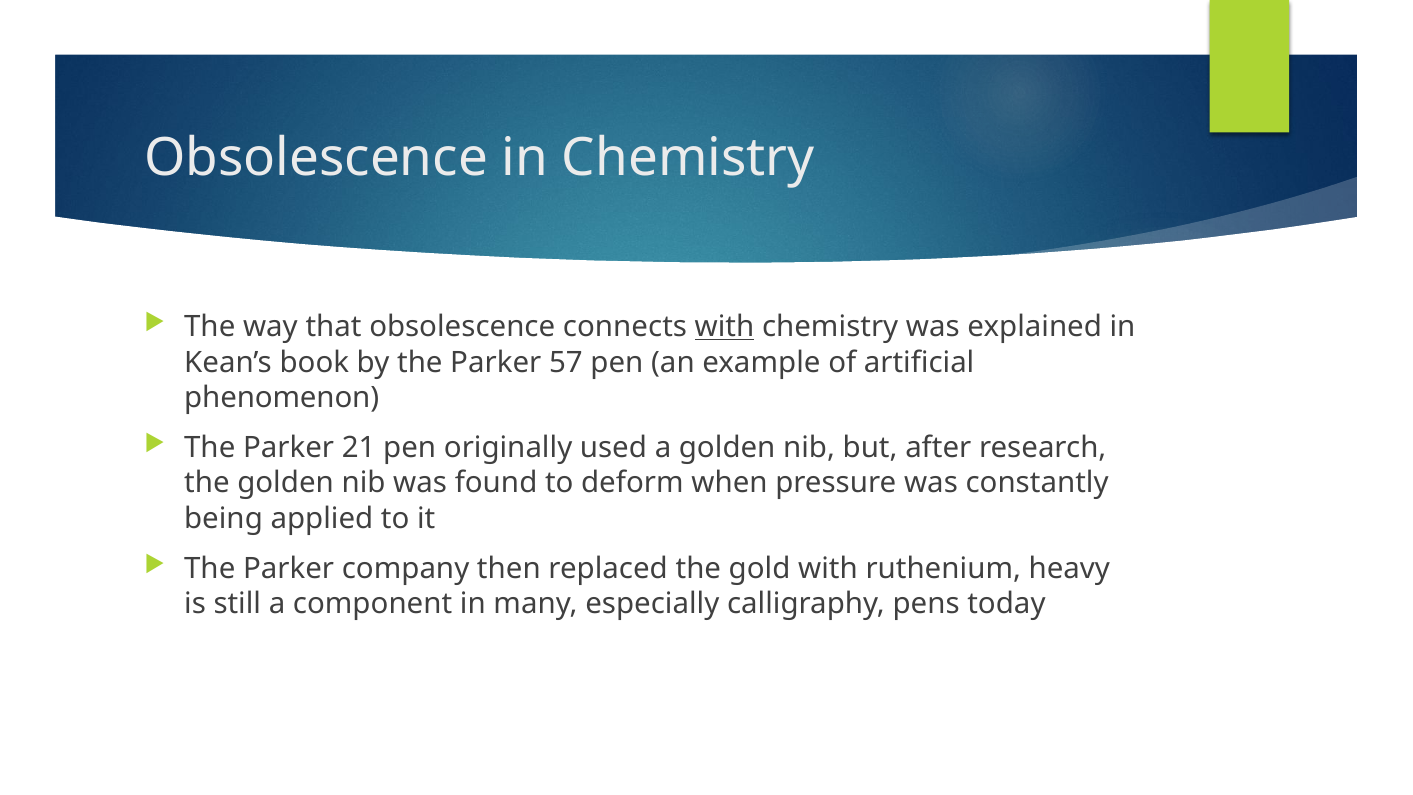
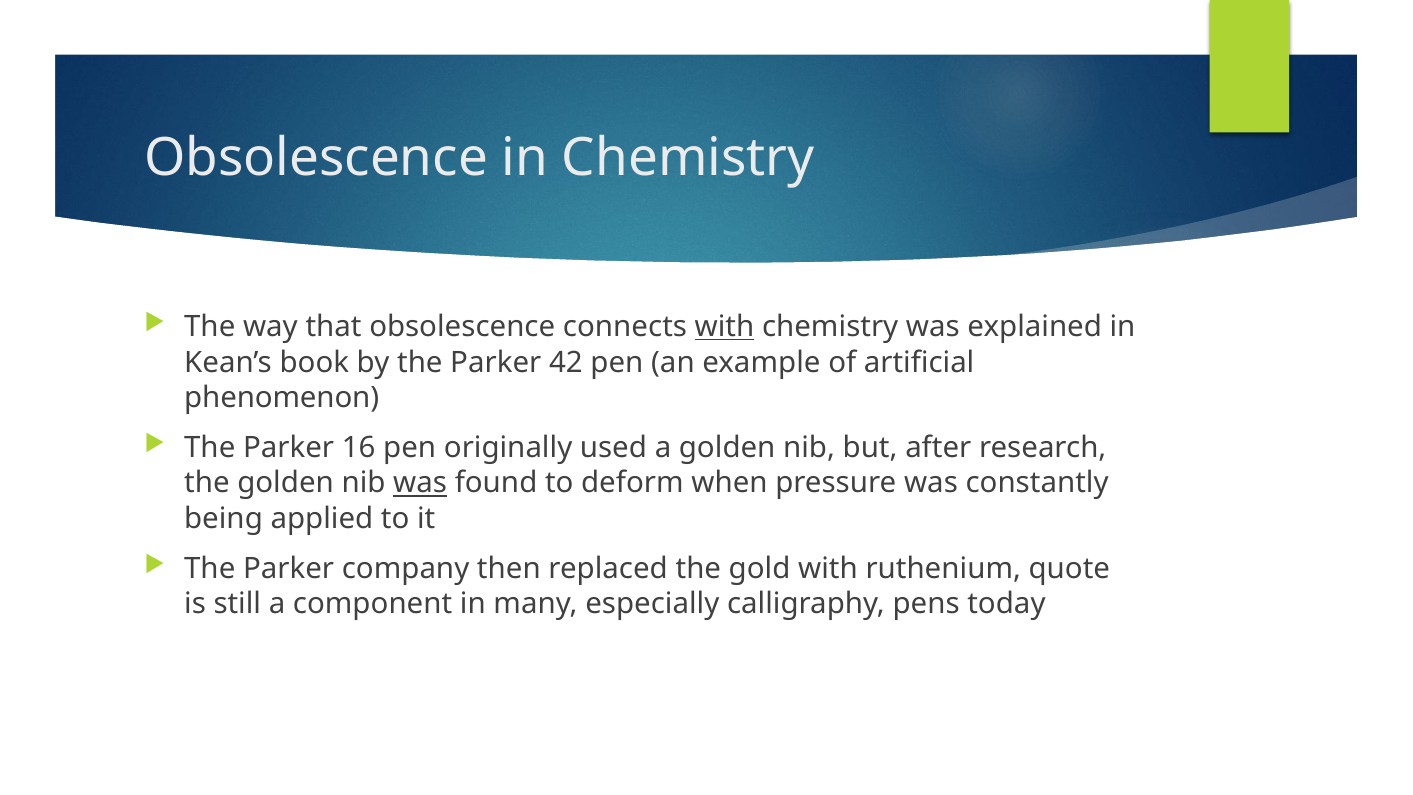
57: 57 -> 42
21: 21 -> 16
was at (420, 483) underline: none -> present
heavy: heavy -> quote
